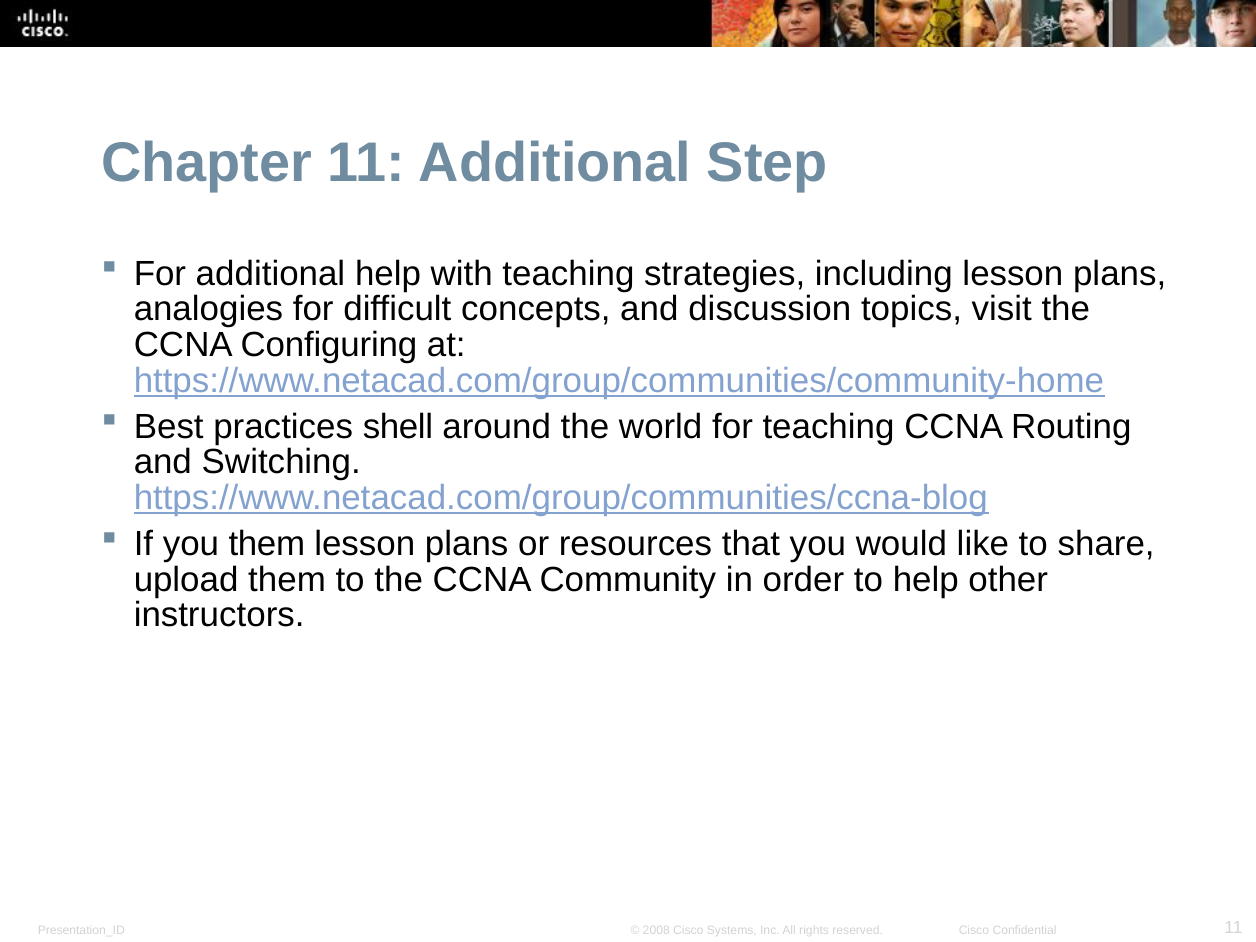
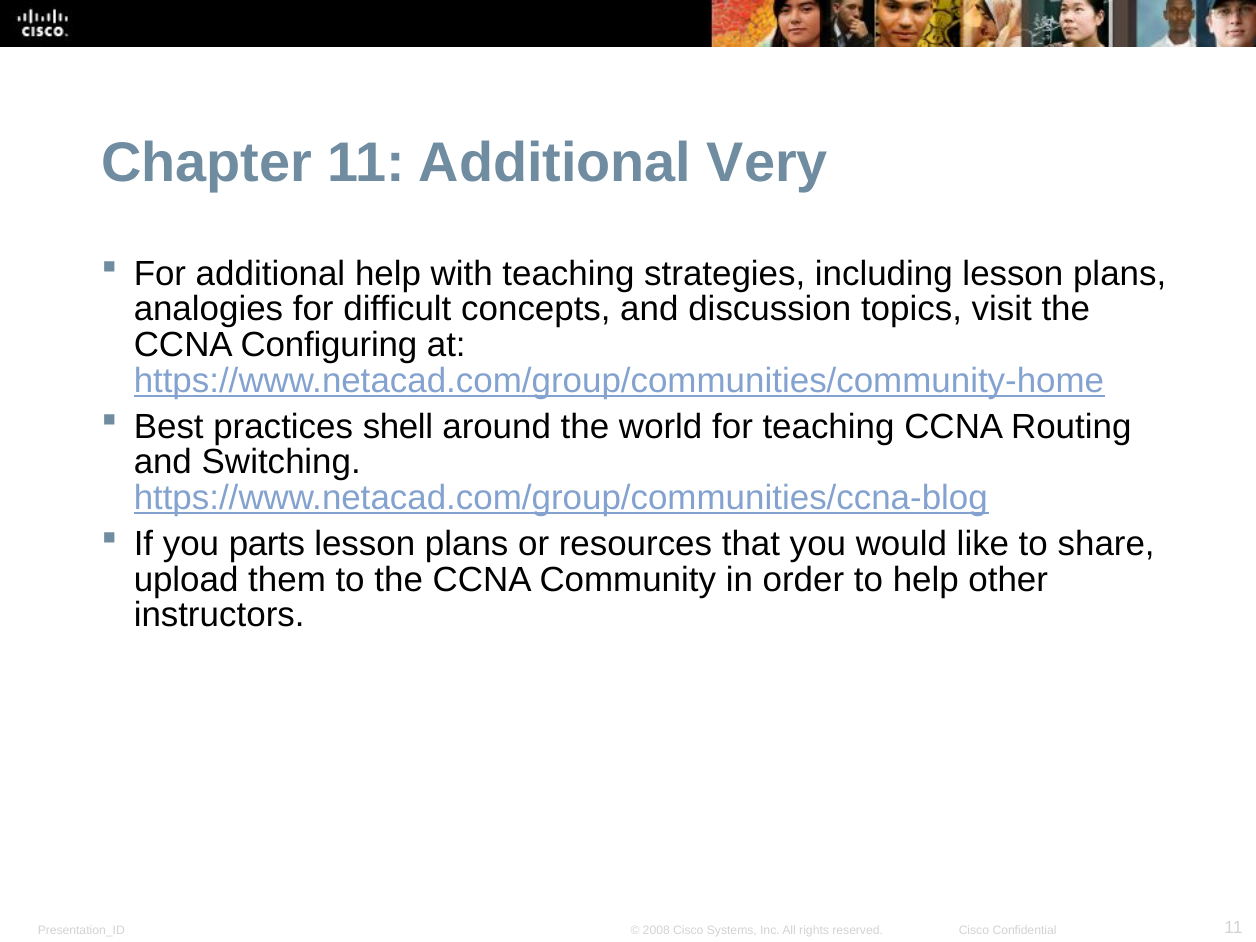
Step: Step -> Very
you them: them -> parts
